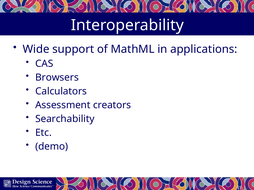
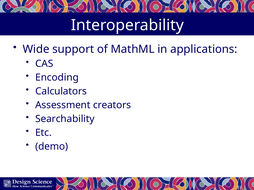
Browsers: Browsers -> Encoding
